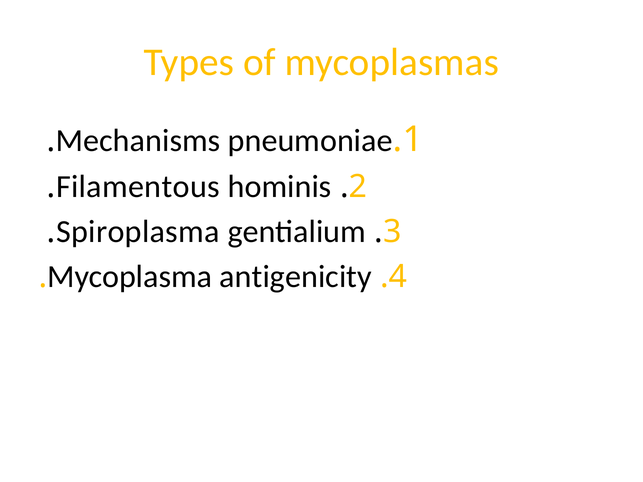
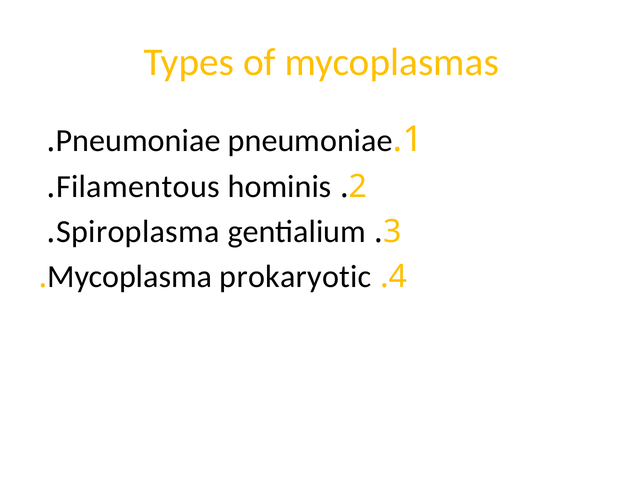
Mechanisms at (138, 141): Mechanisms -> Pneumoniae
antigenicity: antigenicity -> prokaryotic
